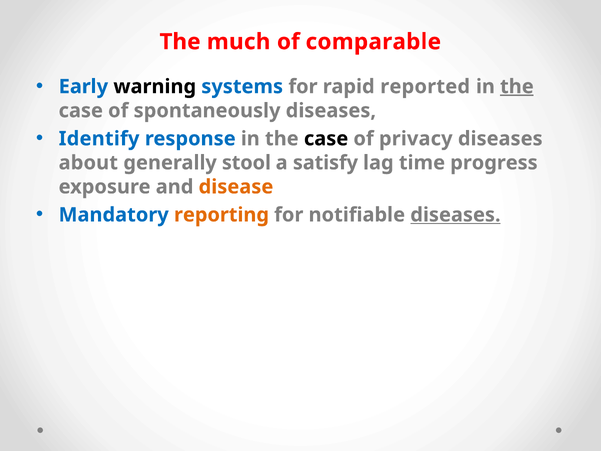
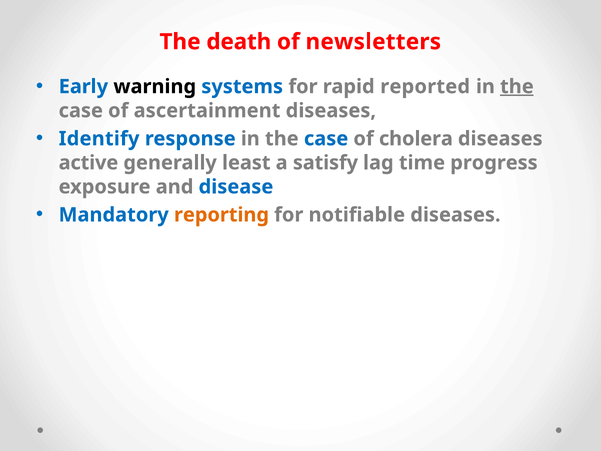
much: much -> death
comparable: comparable -> newsletters
spontaneously: spontaneously -> ascertainment
case at (326, 139) colour: black -> blue
privacy: privacy -> cholera
about: about -> active
stool: stool -> least
disease colour: orange -> blue
diseases at (455, 215) underline: present -> none
